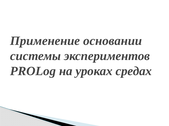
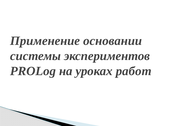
средах: средах -> работ
